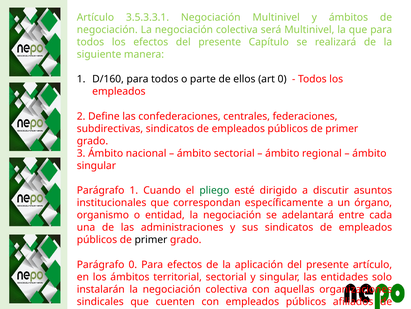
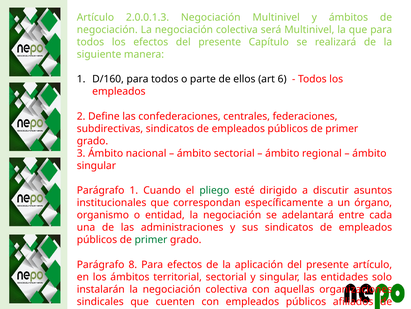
3.5.3.3.1: 3.5.3.3.1 -> 2.0.0.1.3
art 0: 0 -> 6
primer at (151, 239) colour: black -> green
Parágrafo 0: 0 -> 8
